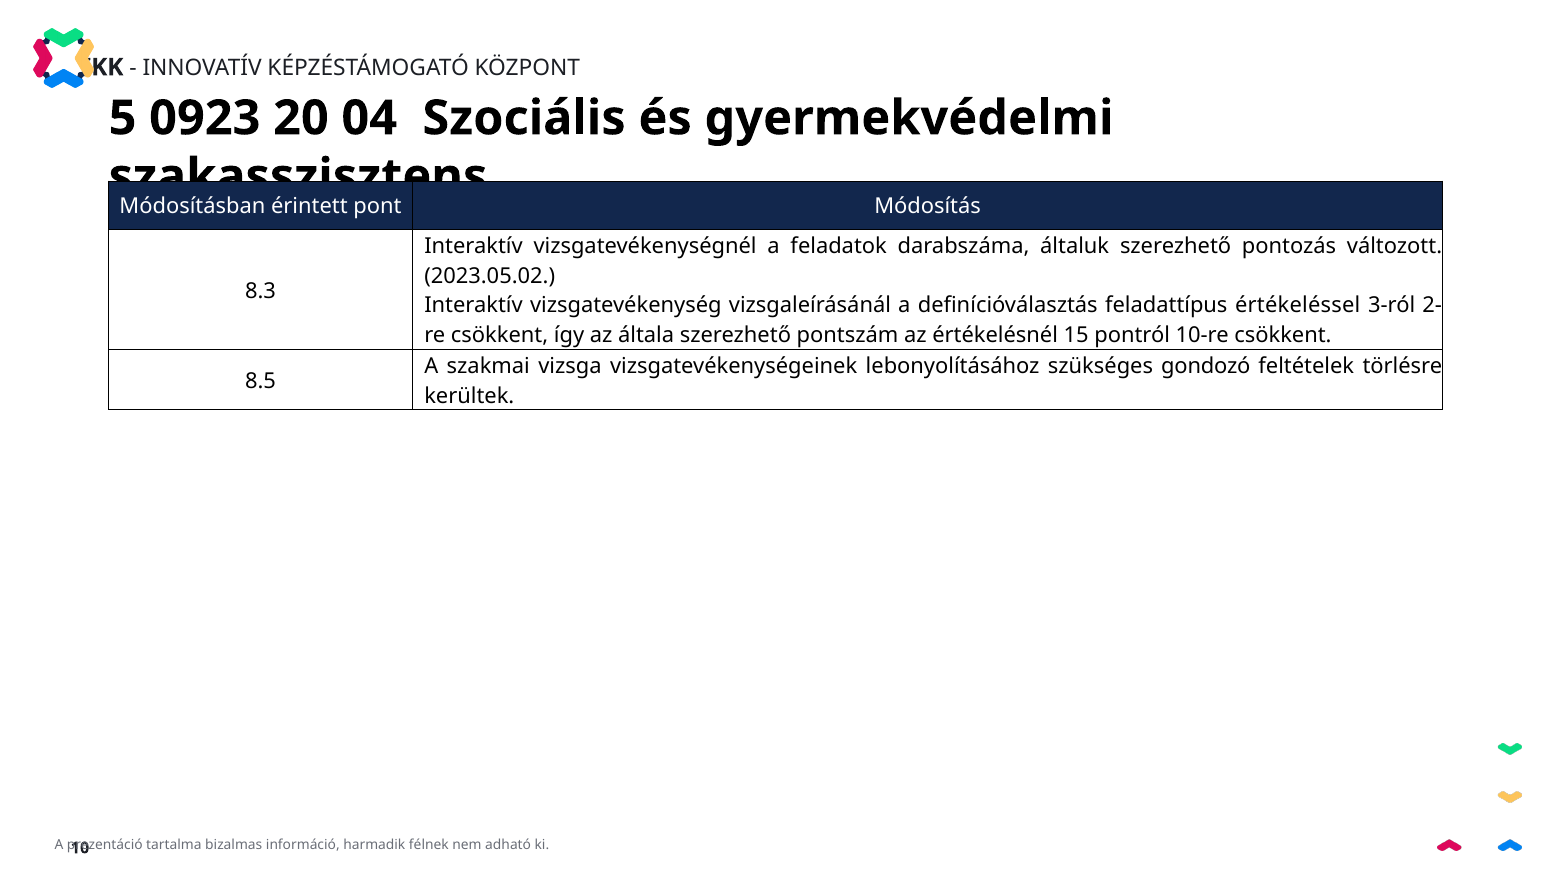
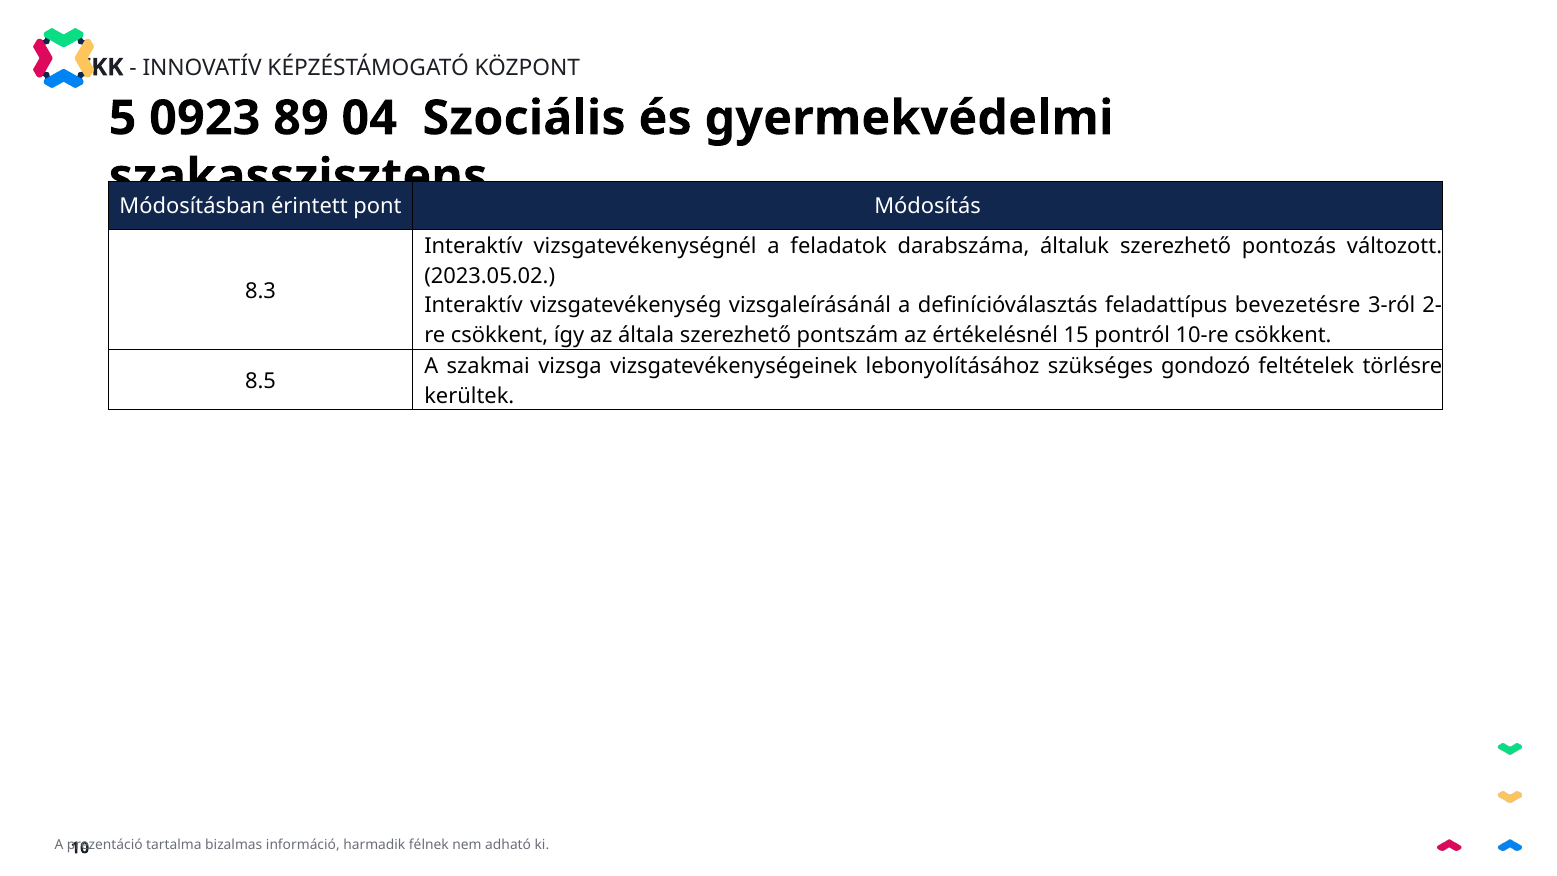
20: 20 -> 89
értékeléssel: értékeléssel -> bevezetésre
